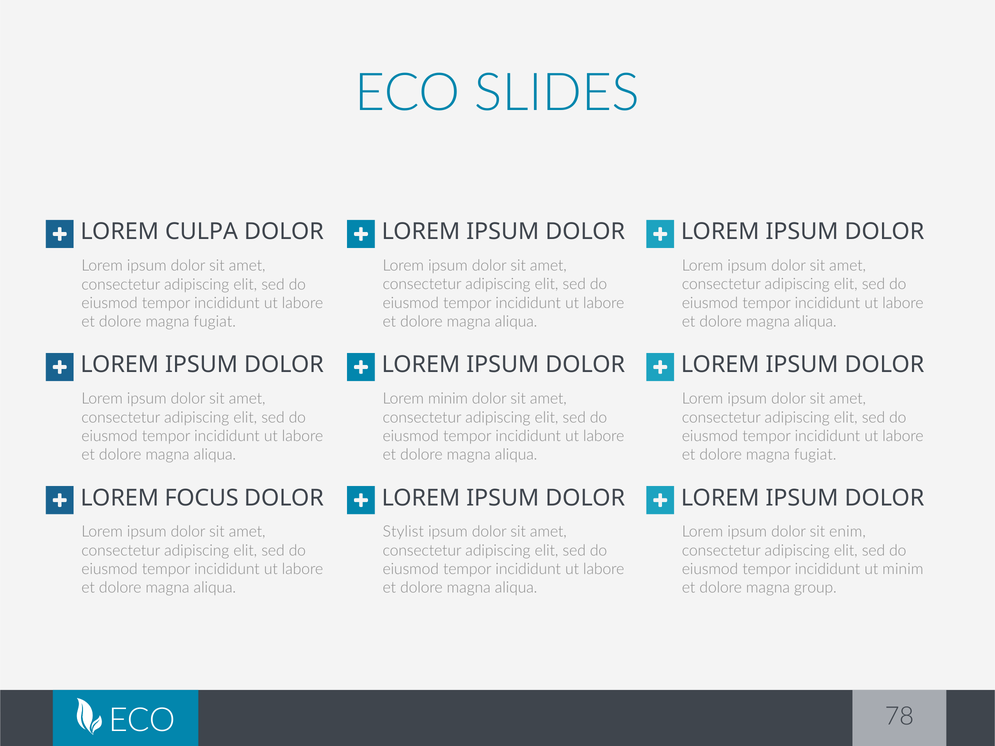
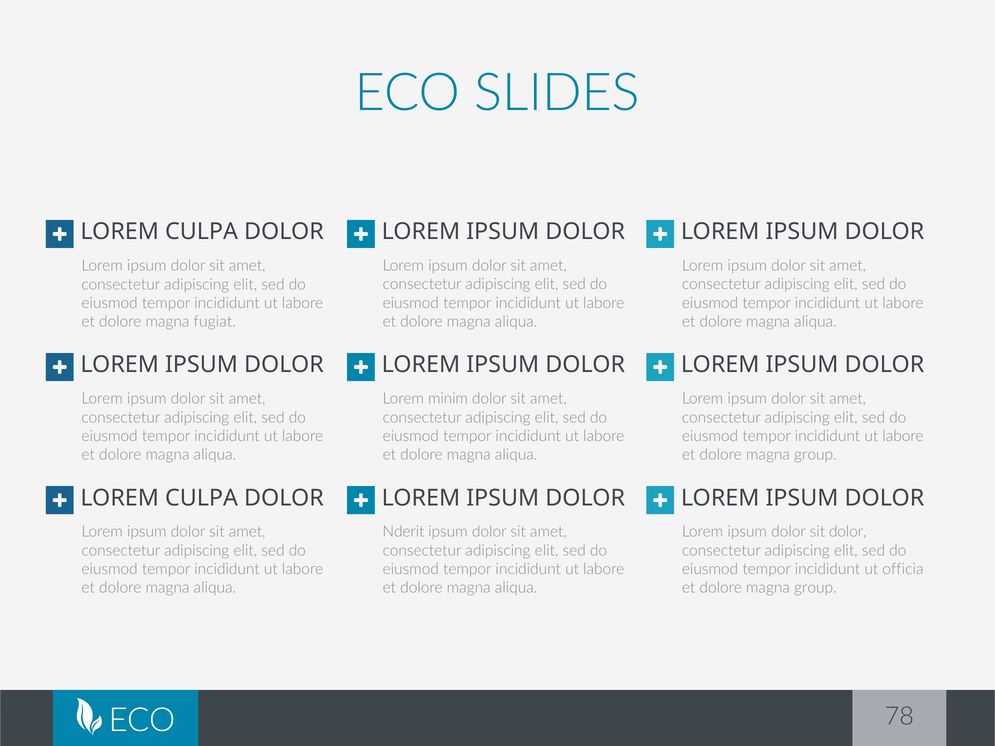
fugiat at (815, 455): fugiat -> group
FOCUS at (202, 498): FOCUS -> CULPA
Stylist: Stylist -> Nderit
sit enim: enim -> dolor
ut minim: minim -> officia
